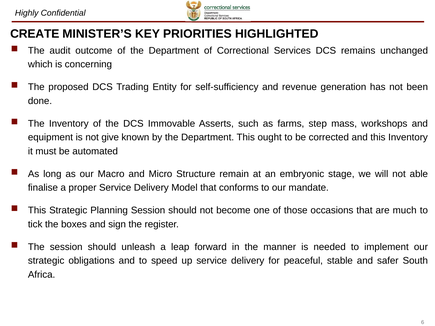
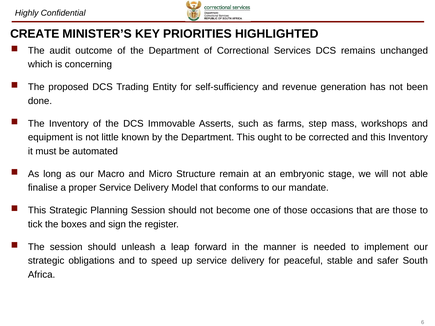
give: give -> little
are much: much -> those
